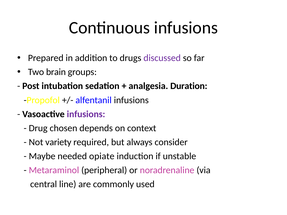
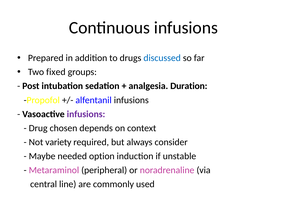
discussed colour: purple -> blue
brain: brain -> fixed
opiate: opiate -> option
